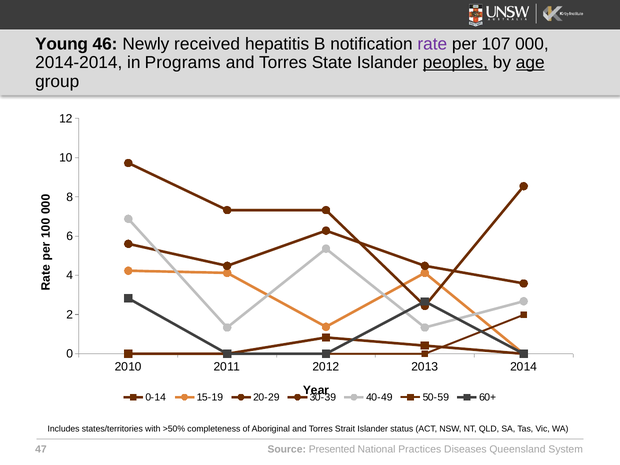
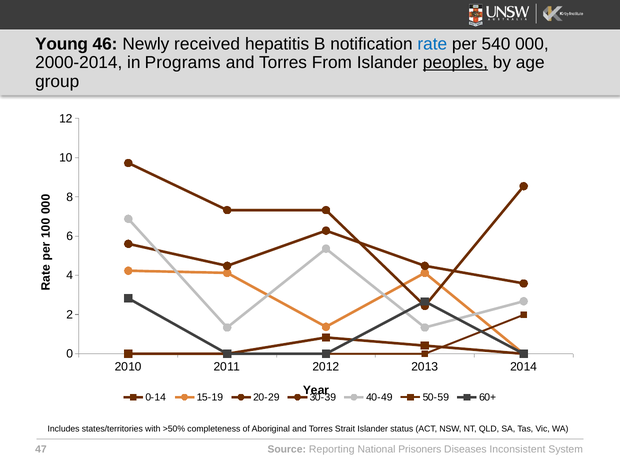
rate colour: purple -> blue
107: 107 -> 540
2014-2014: 2014-2014 -> 2000-2014
State: State -> From
age underline: present -> none
Presented: Presented -> Reporting
Practices: Practices -> Prisoners
Queensland: Queensland -> Inconsistent
